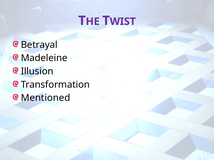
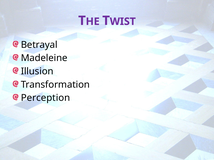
Mentioned: Mentioned -> Perception
